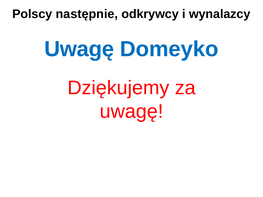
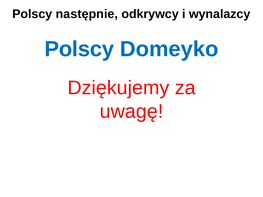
Uwagę at (79, 49): Uwagę -> Polscy
